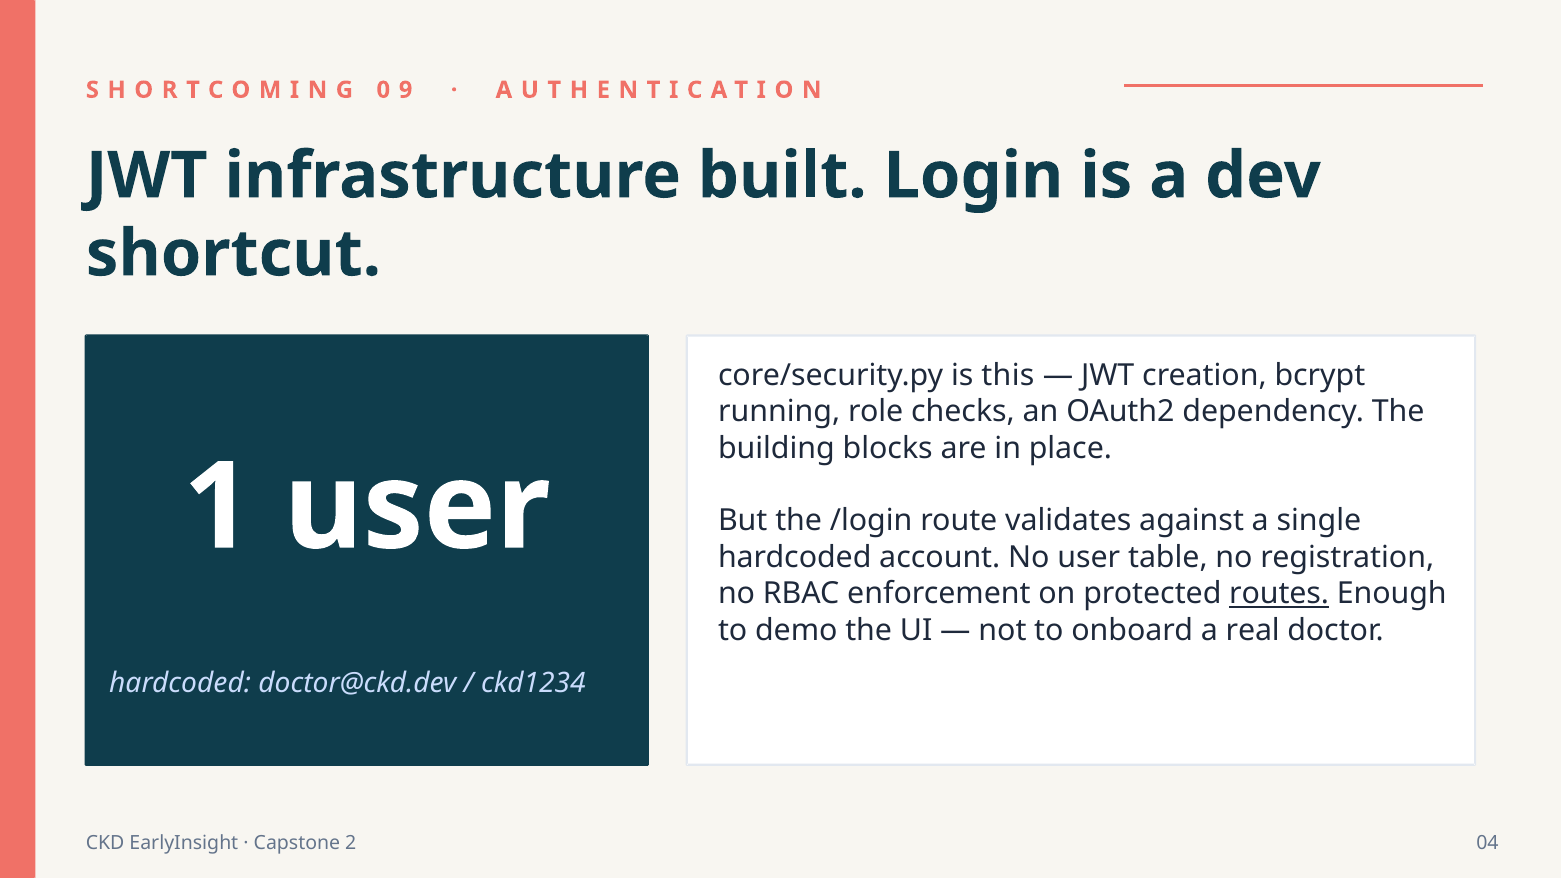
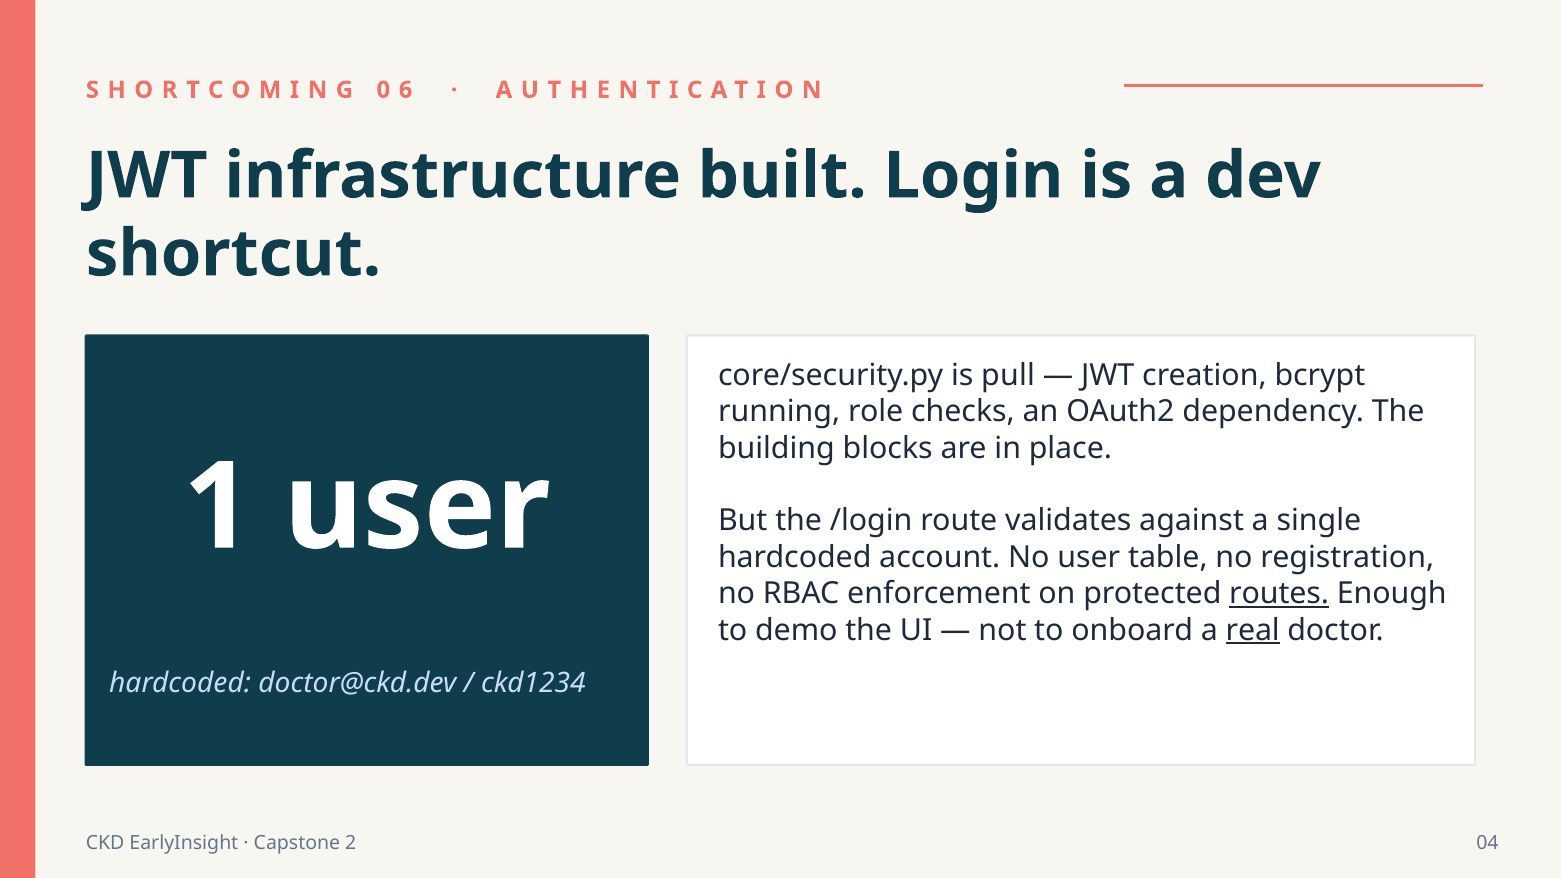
9: 9 -> 6
this: this -> pull
real underline: none -> present
